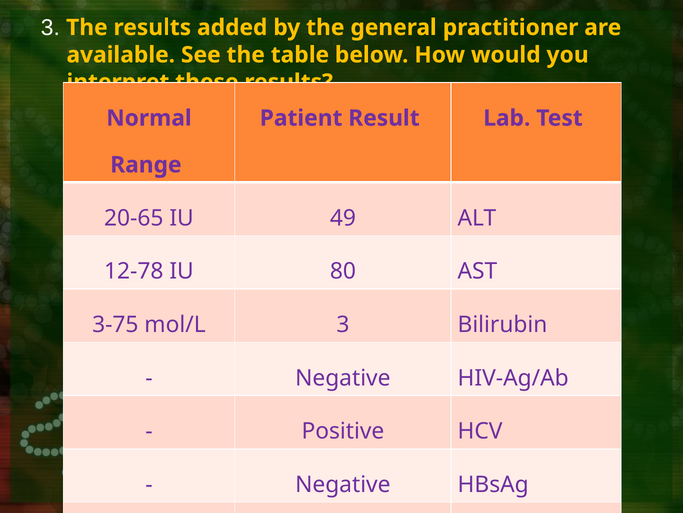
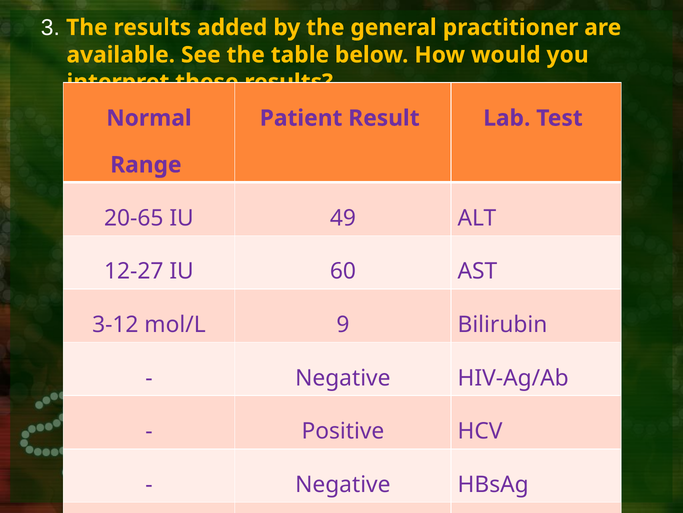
12-78: 12-78 -> 12-27
80: 80 -> 60
3-75: 3-75 -> 3-12
mol/L 3: 3 -> 9
